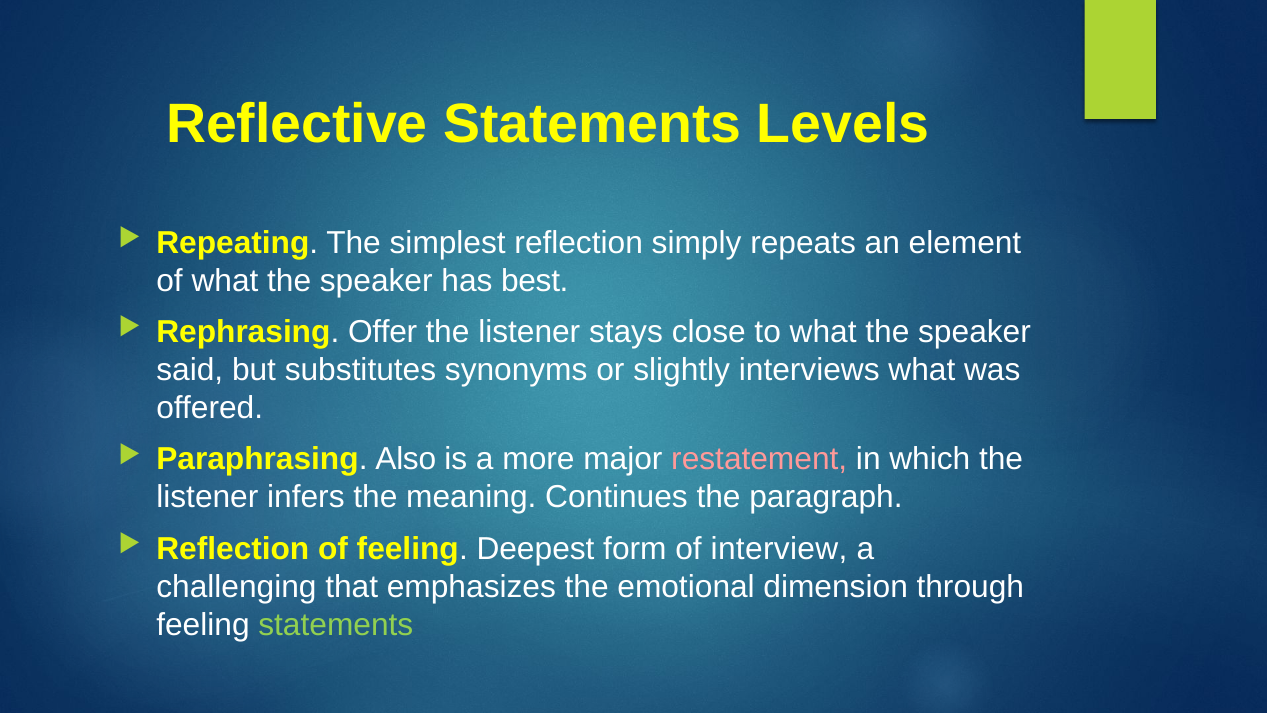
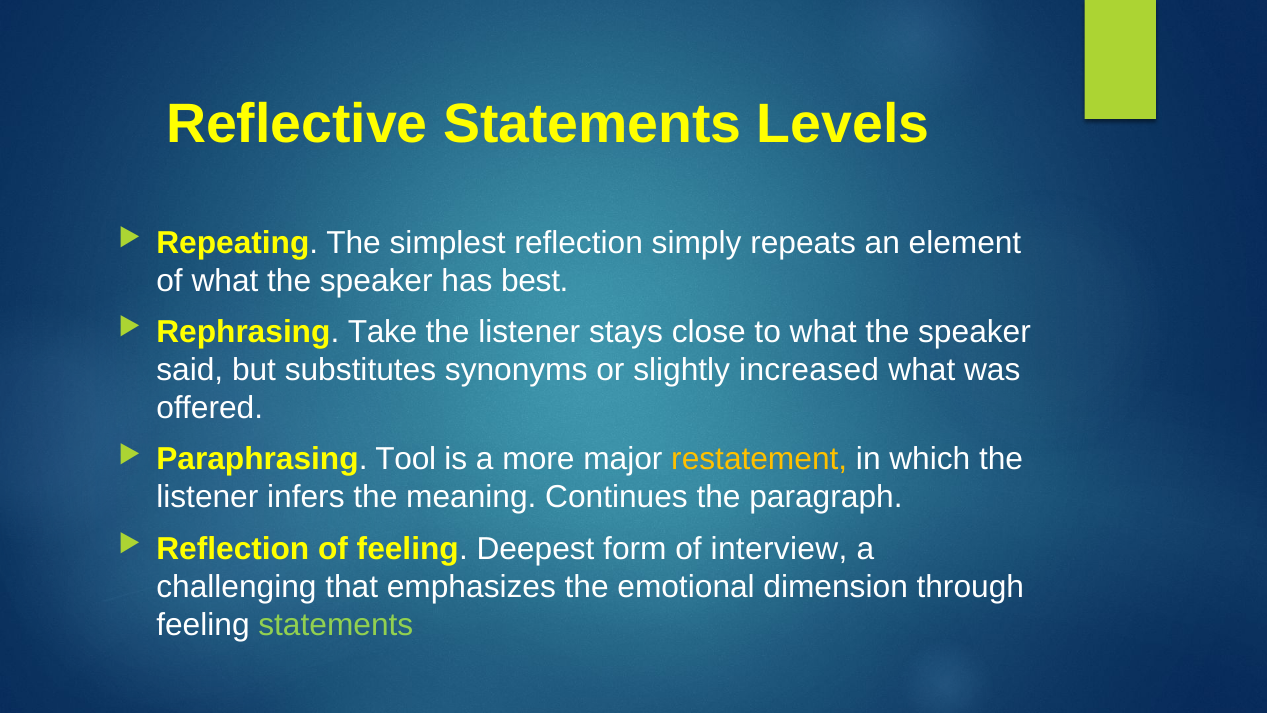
Offer: Offer -> Take
interviews: interviews -> increased
Also: Also -> Tool
restatement colour: pink -> yellow
